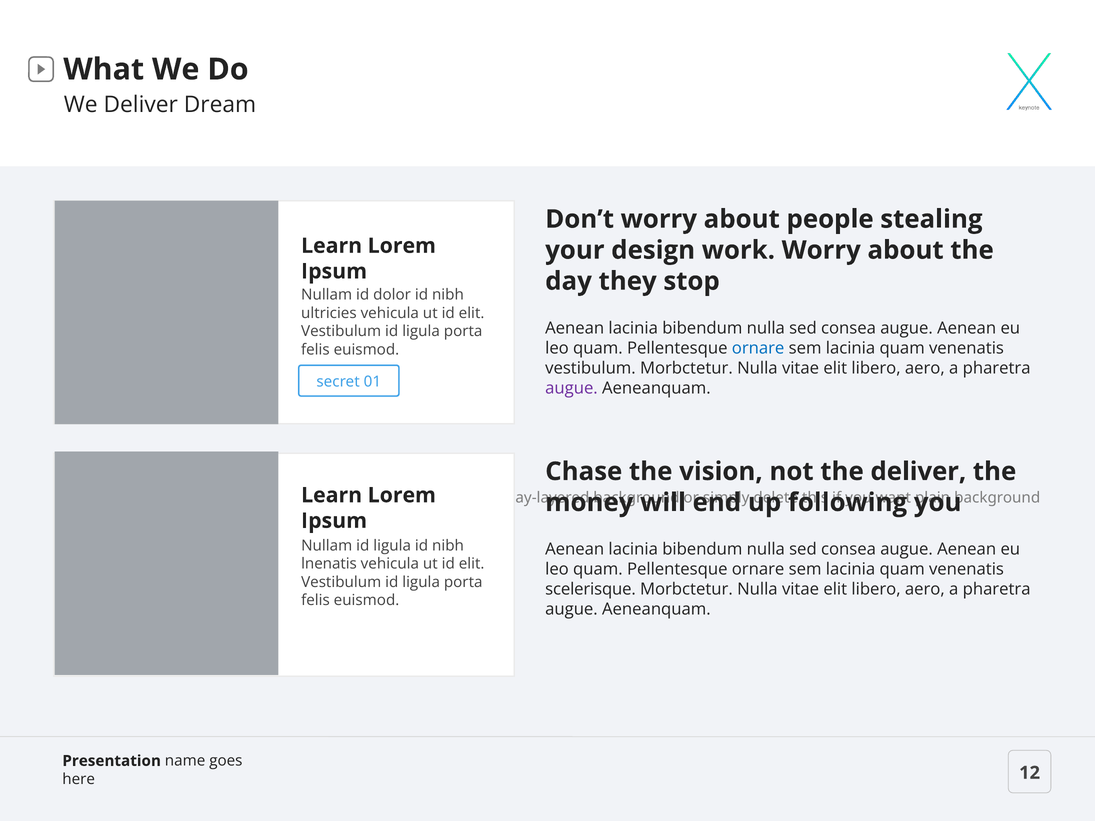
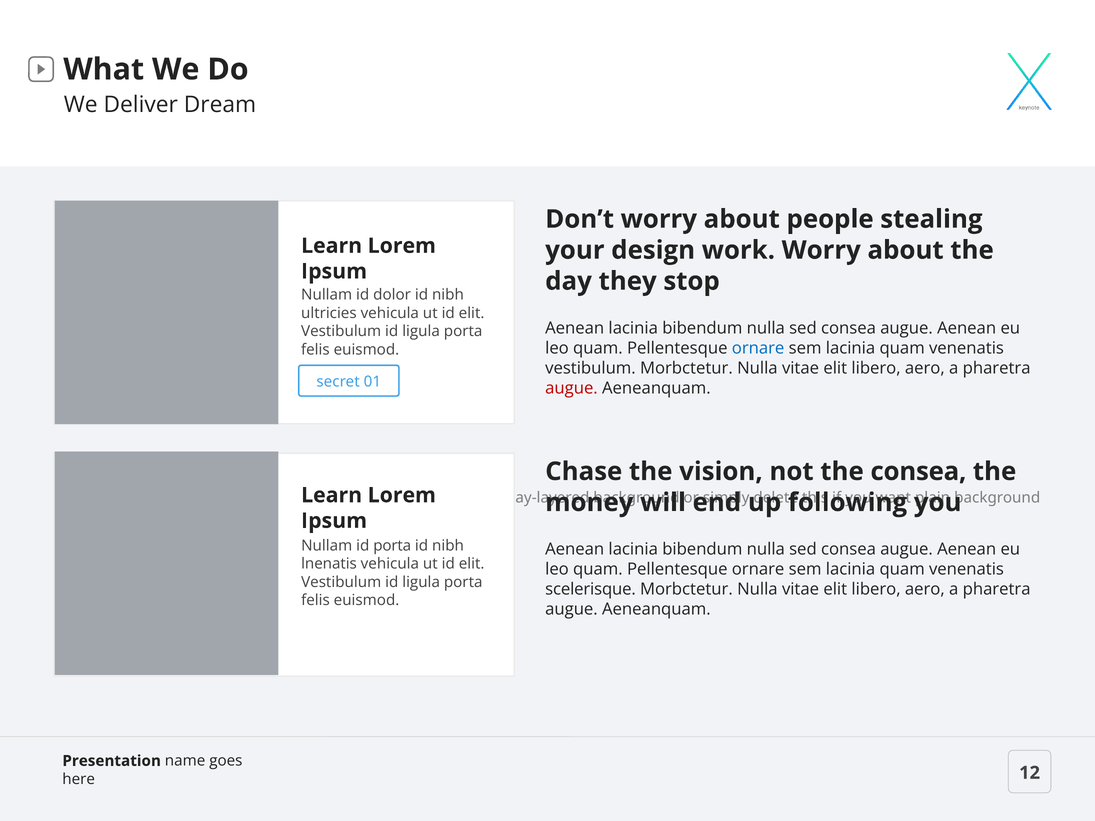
augue at (571, 388) colour: purple -> red
the deliver: deliver -> consea
Nullam id ligula: ligula -> porta
